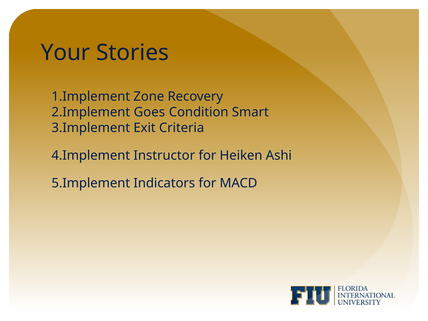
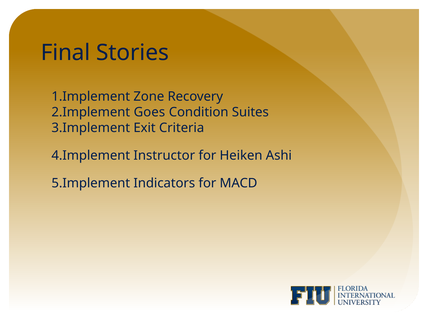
Your: Your -> Final
Smart: Smart -> Suites
